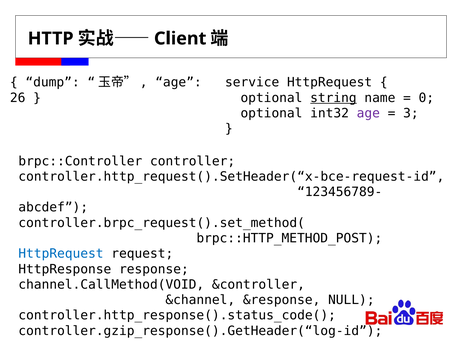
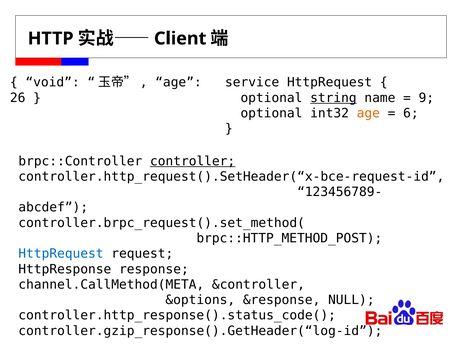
dump: dump -> void
0: 0 -> 9
age at (368, 113) colour: purple -> orange
3: 3 -> 6
controller underline: none -> present
channel.CallMethod(VOID: channel.CallMethod(VOID -> channel.CallMethod(META
&channel: &channel -> &options
